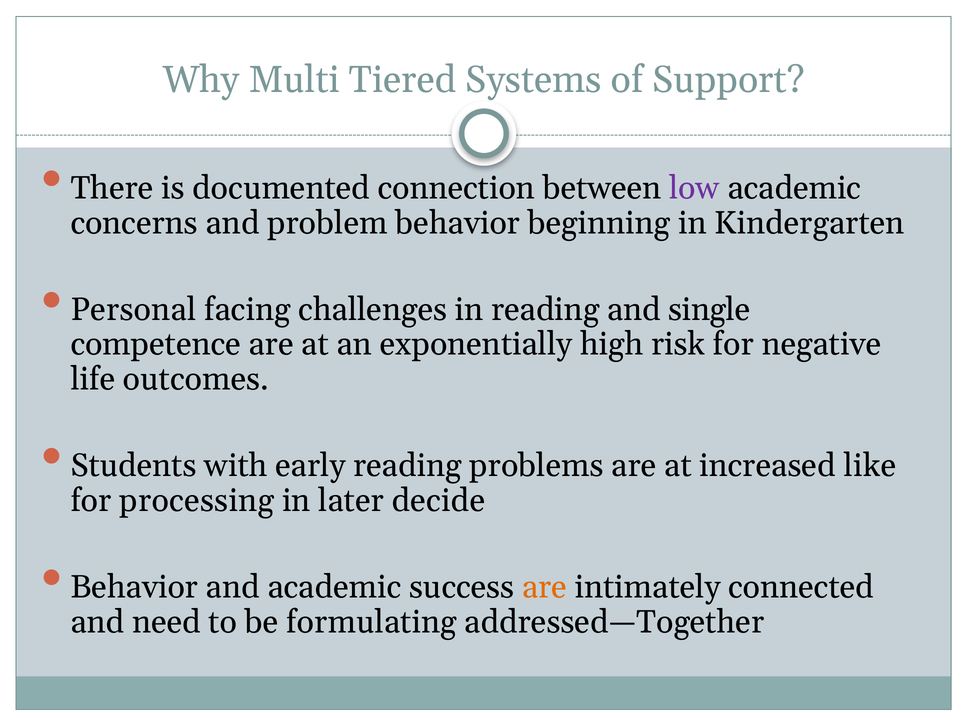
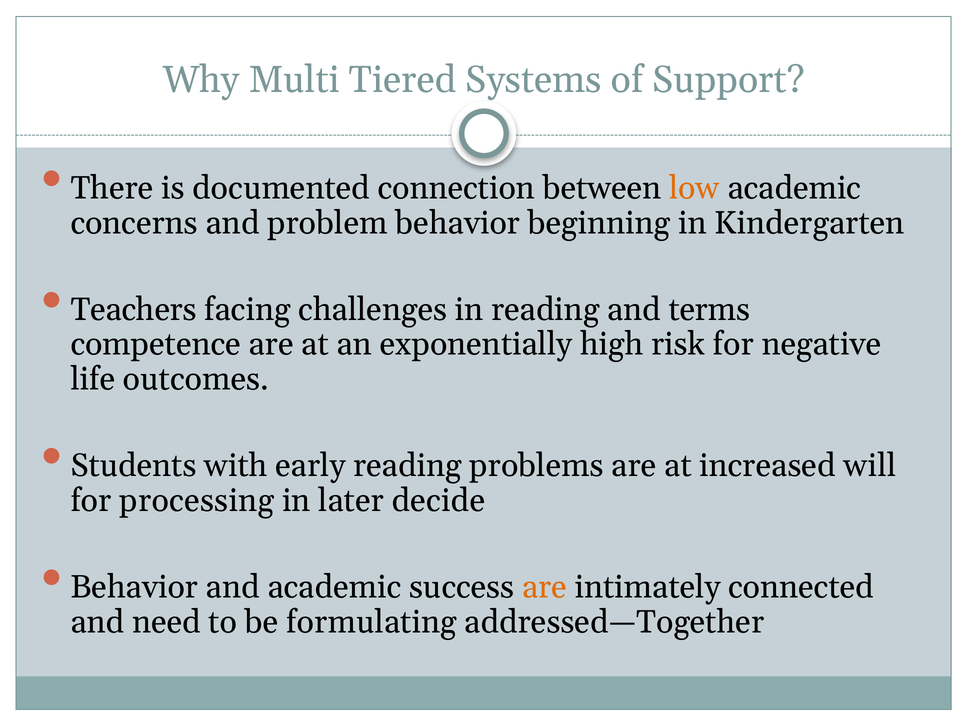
low colour: purple -> orange
Personal: Personal -> Teachers
single: single -> terms
like: like -> will
